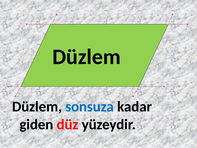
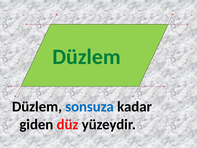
Düzlem at (87, 57) colour: black -> green
